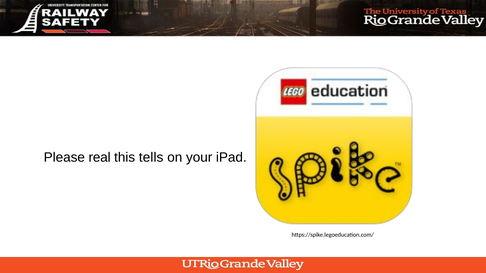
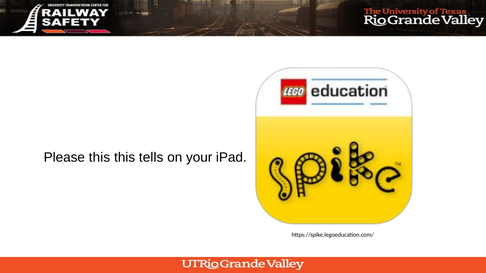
Please real: real -> this
